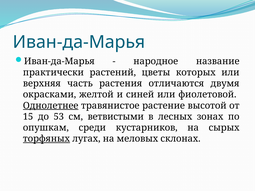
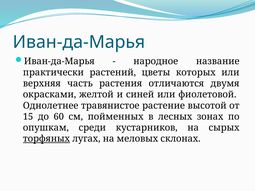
Однолетнее underline: present -> none
53: 53 -> 60
ветвистыми: ветвистыми -> пойменных
